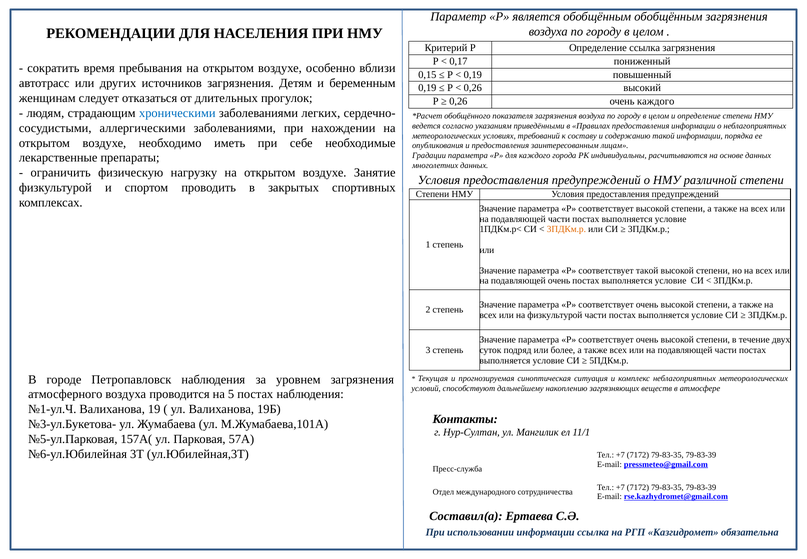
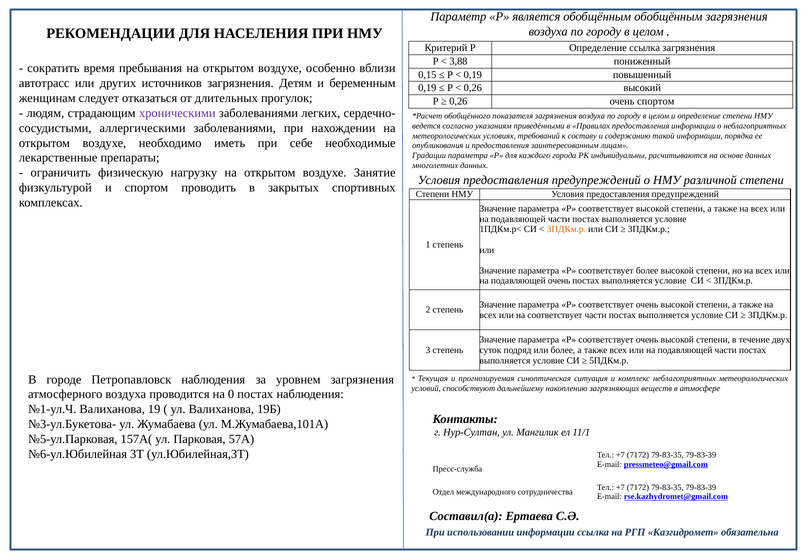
0,17: 0,17 -> 3,88
очень каждого: каждого -> спортом
хроническими colour: blue -> purple
соответствует такой: такой -> более
на физкультурой: физкультурой -> соответствует
5: 5 -> 0
